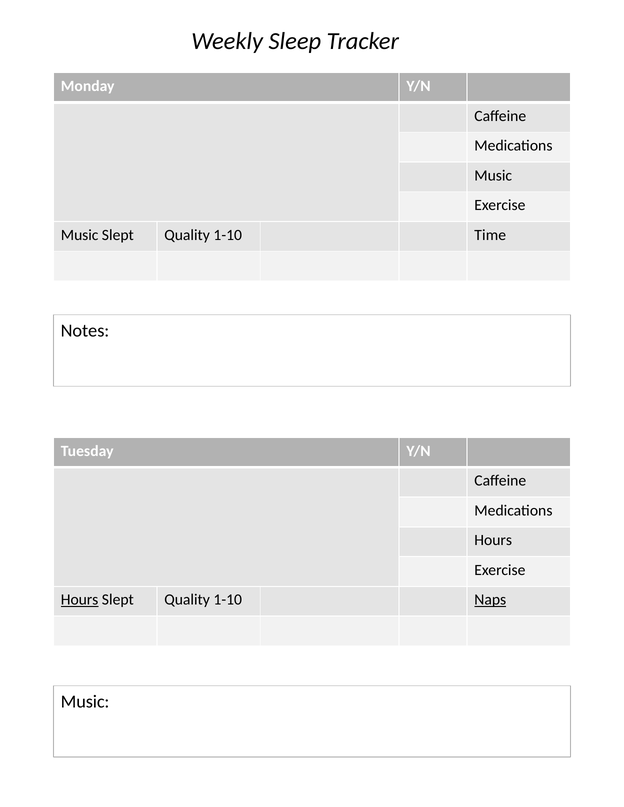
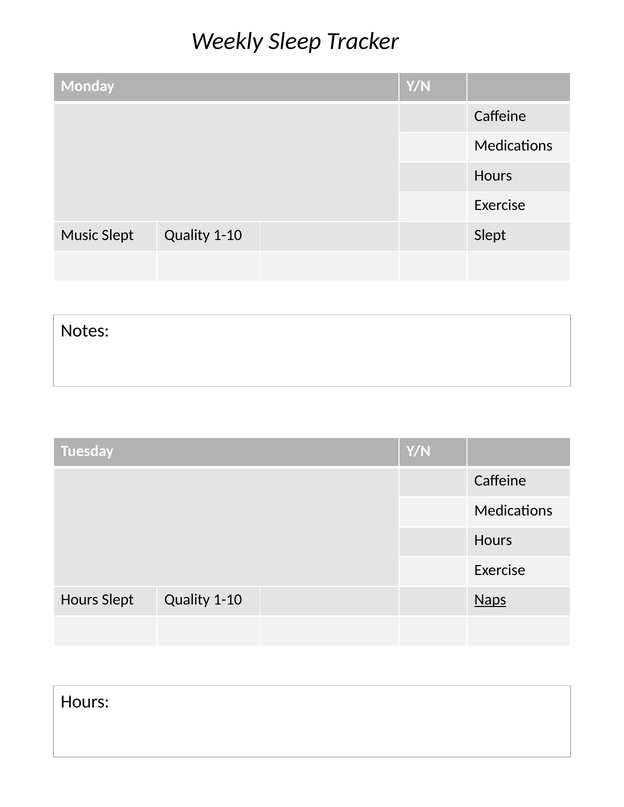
Music at (493, 176): Music -> Hours
1-10 Time: Time -> Slept
Hours at (80, 600) underline: present -> none
Music at (85, 702): Music -> Hours
